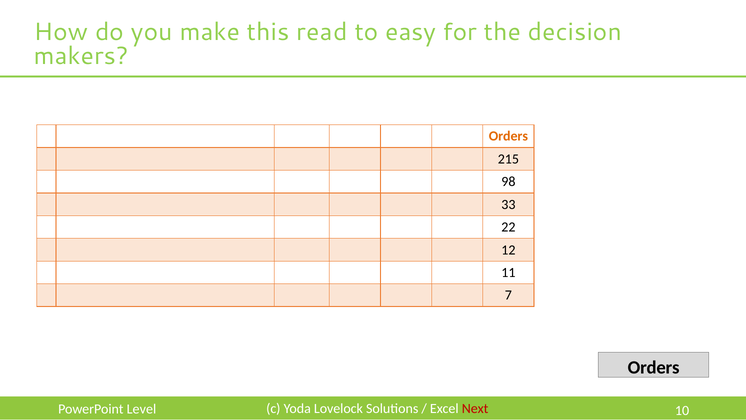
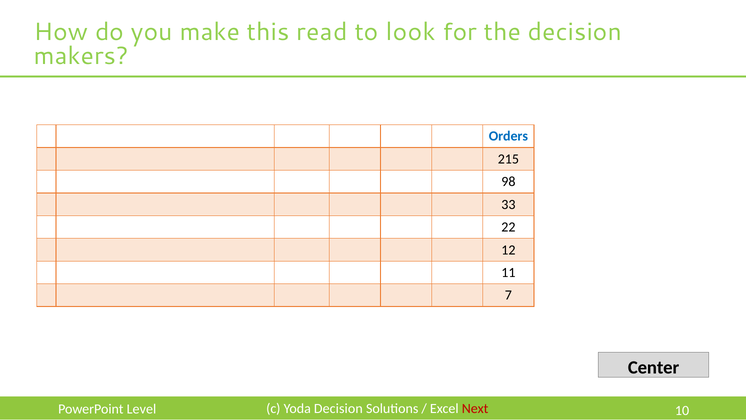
easy: easy -> look
Orders at (508, 136) colour: orange -> blue
Orders at (654, 367): Orders -> Center
Yoda Lovelock: Lovelock -> Decision
